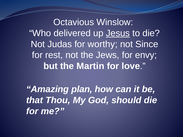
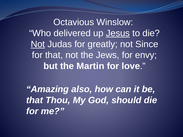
Not at (38, 44) underline: none -> present
worthy: worthy -> greatly
for rest: rest -> that
plan: plan -> also
